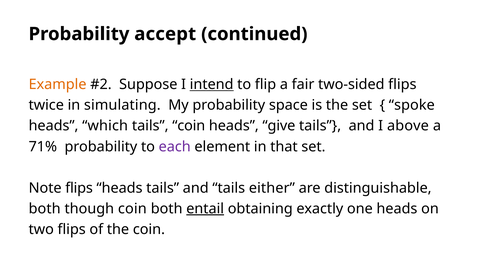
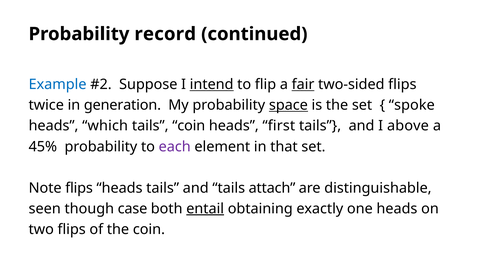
accept: accept -> record
Example colour: orange -> blue
fair underline: none -> present
simulating: simulating -> generation
space underline: none -> present
give: give -> first
71%: 71% -> 45%
either: either -> attach
both at (45, 209): both -> seen
though coin: coin -> case
